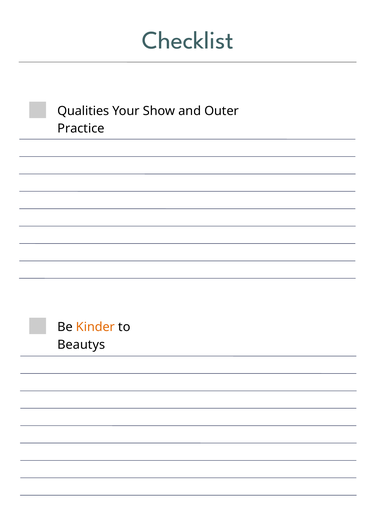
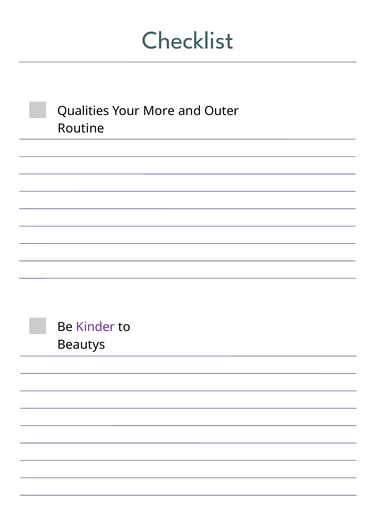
Show: Show -> More
Practice: Practice -> Routine
Kinder colour: orange -> purple
